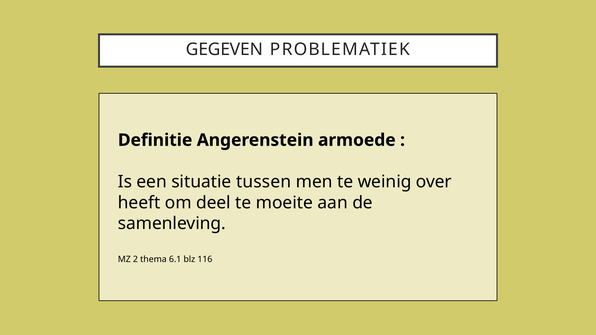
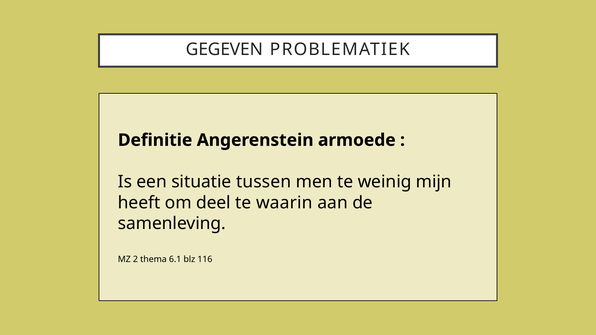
over: over -> mijn
moeite: moeite -> waarin
